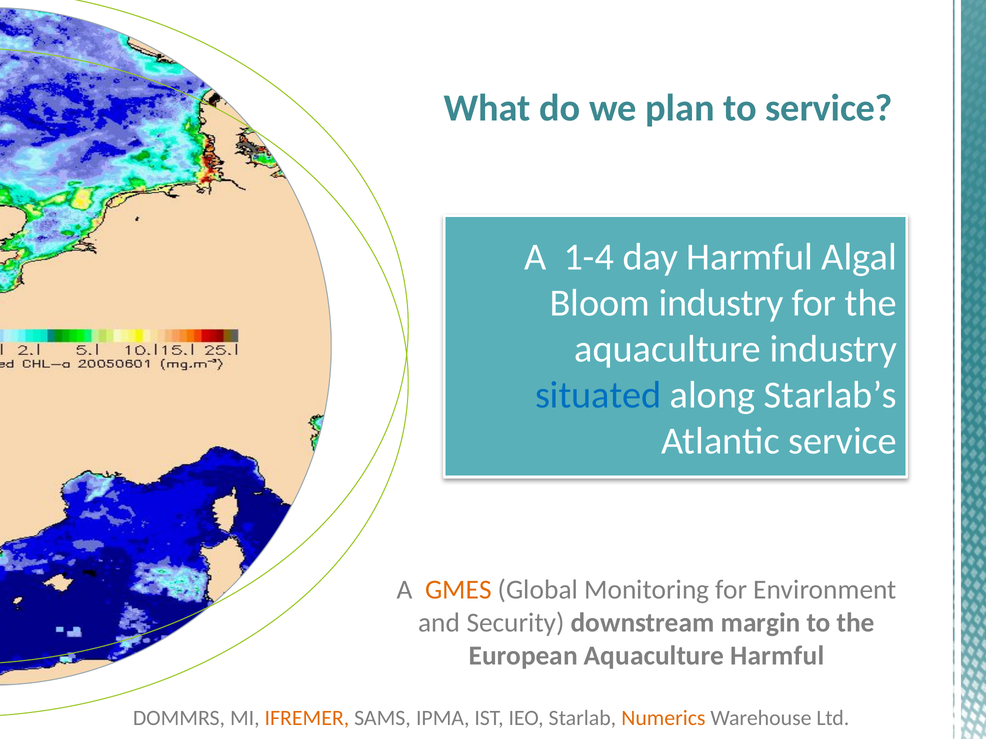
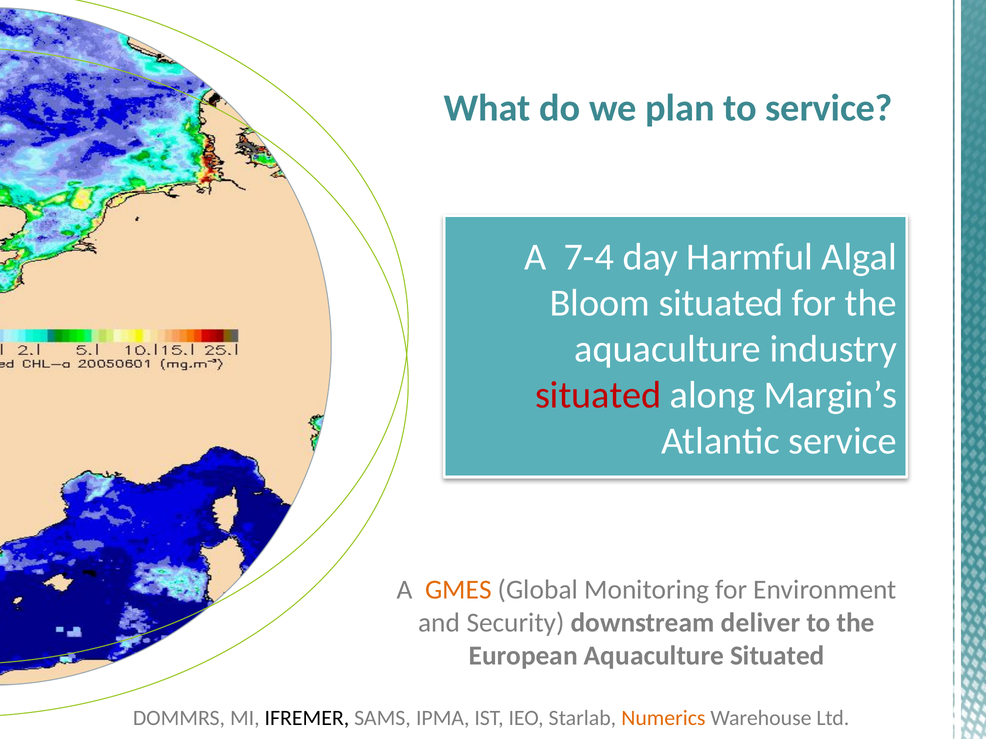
1-4: 1-4 -> 7-4
Bloom industry: industry -> situated
situated at (598, 395) colour: blue -> red
Starlab’s: Starlab’s -> Margin’s
margin: margin -> deliver
Aquaculture Harmful: Harmful -> Situated
IFREMER colour: orange -> black
